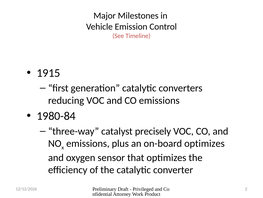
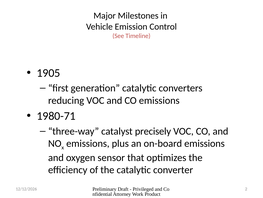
1915: 1915 -> 1905
1980-84: 1980-84 -> 1980-71
on-board optimizes: optimizes -> emissions
